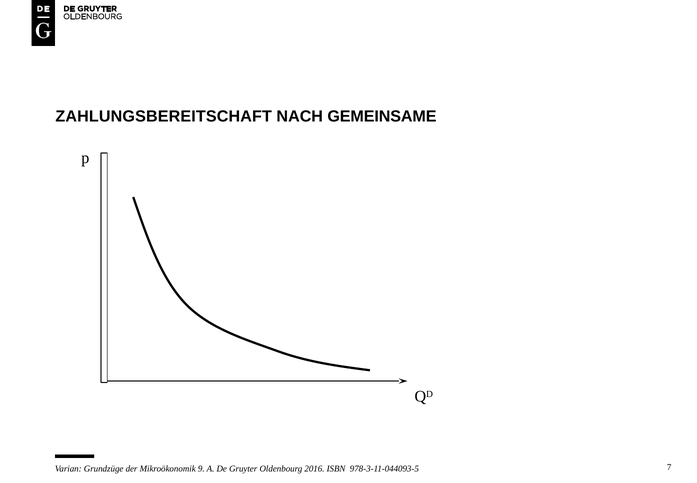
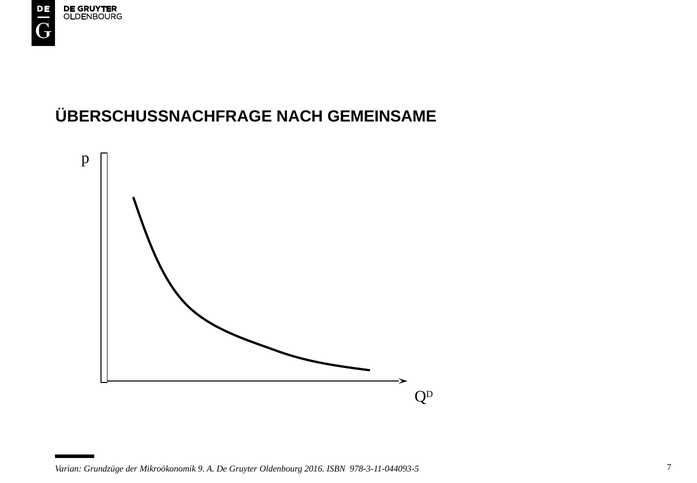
ZAHLUNGSBEREITSCHAFT: ZAHLUNGSBEREITSCHAFT -> ÜBERSCHUSSNACHFRAGE
